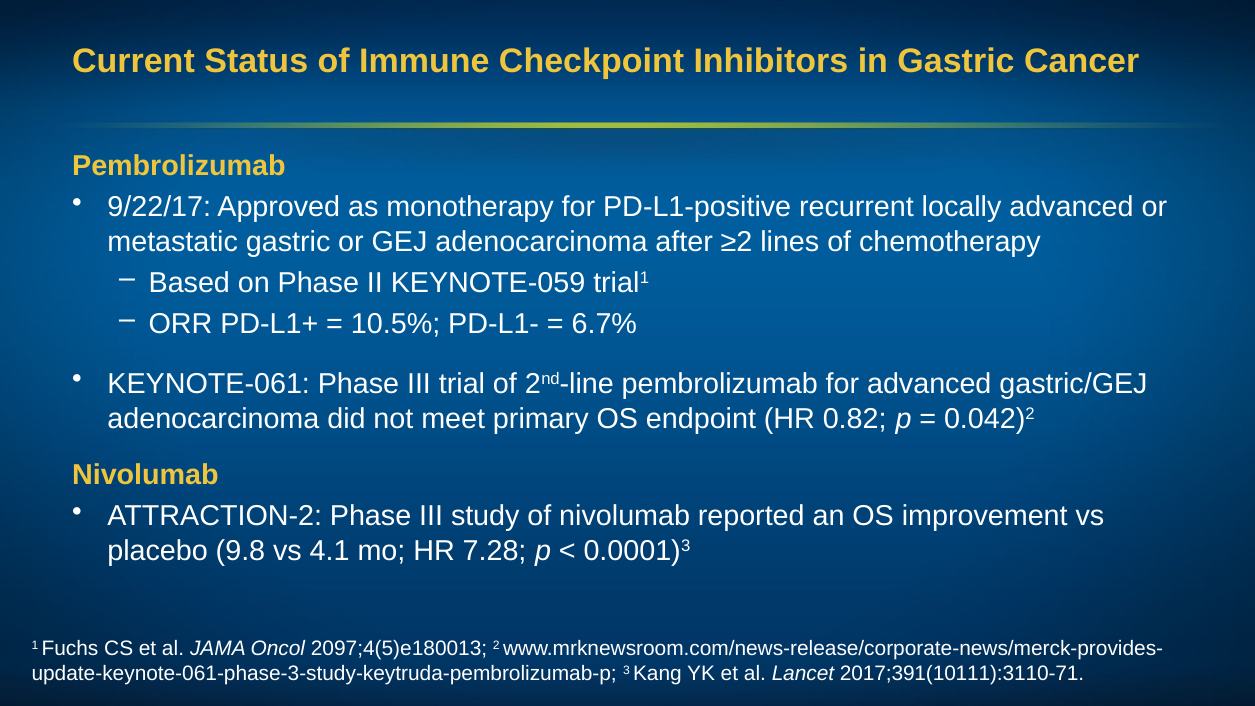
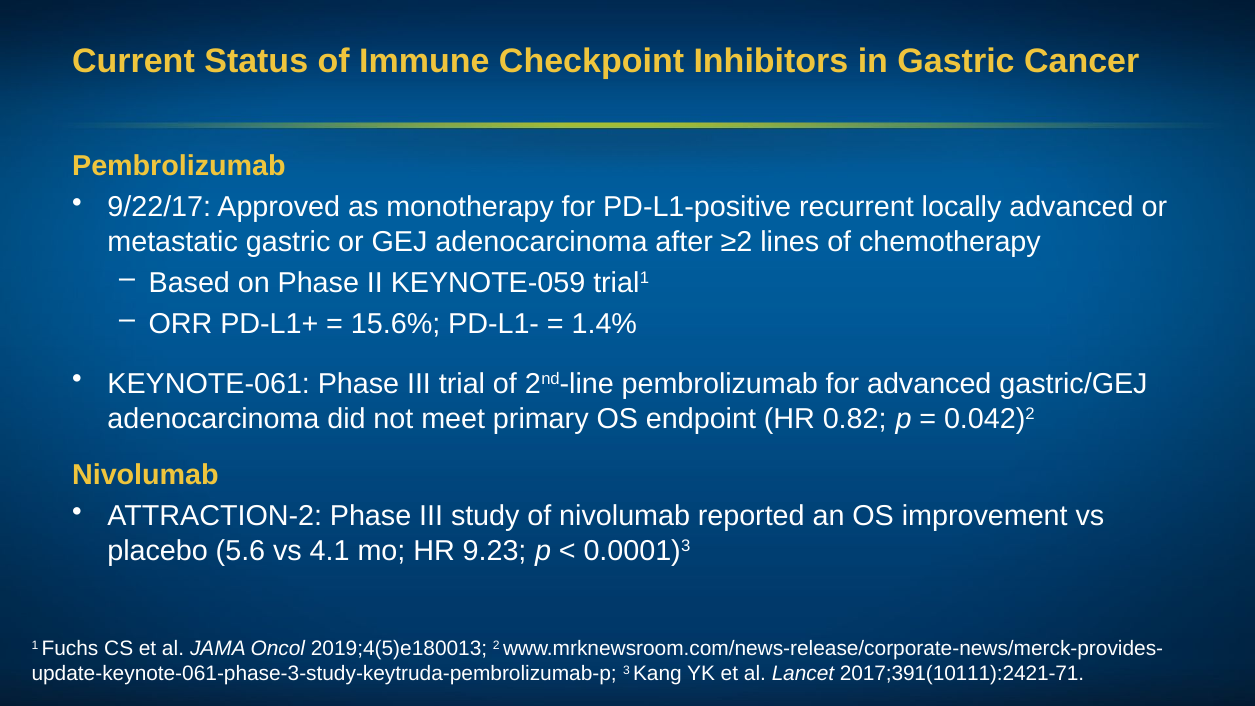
10.5%: 10.5% -> 15.6%
6.7%: 6.7% -> 1.4%
9.8: 9.8 -> 5.6
7.28: 7.28 -> 9.23
2097;4(5)e180013: 2097;4(5)e180013 -> 2019;4(5)e180013
2017;391(10111):3110-71: 2017;391(10111):3110-71 -> 2017;391(10111):2421-71
